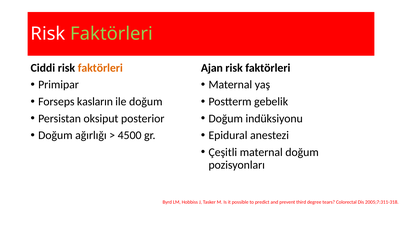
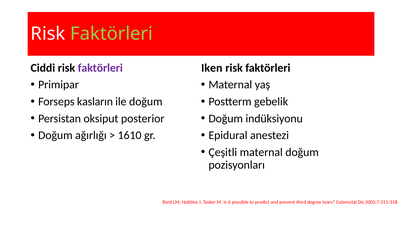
faktörleri at (100, 68) colour: orange -> purple
Ajan: Ajan -> Iken
4500: 4500 -> 1610
